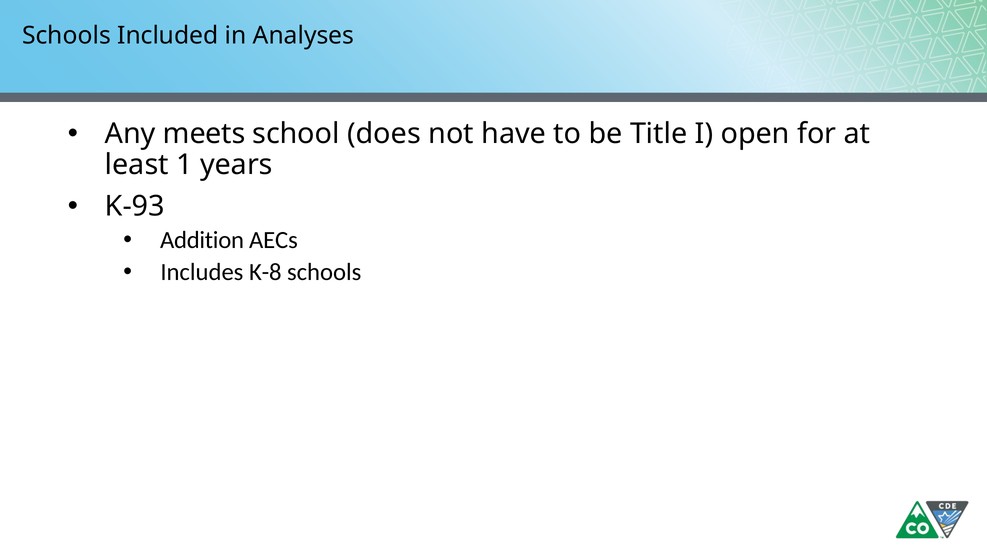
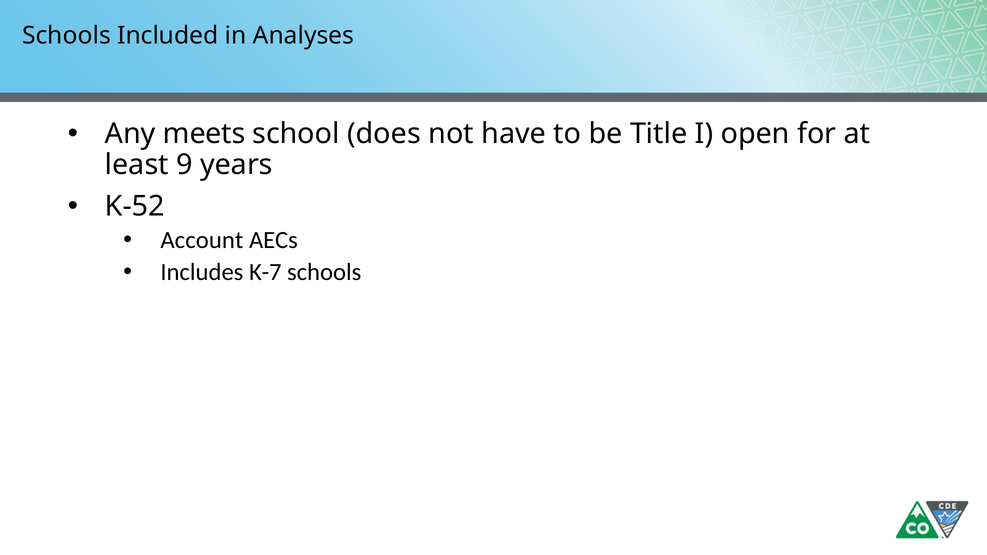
1: 1 -> 9
K-93: K-93 -> K-52
Addition: Addition -> Account
K-8: K-8 -> K-7
